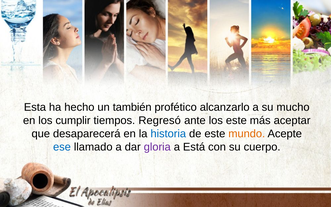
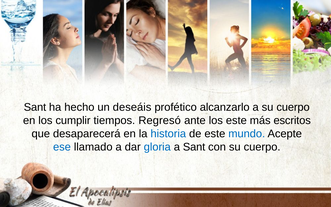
Esta at (35, 107): Esta -> Sant
también: también -> deseáis
a su mucho: mucho -> cuerpo
aceptar: aceptar -> escritos
mundo colour: orange -> blue
gloria colour: purple -> blue
a Está: Está -> Sant
